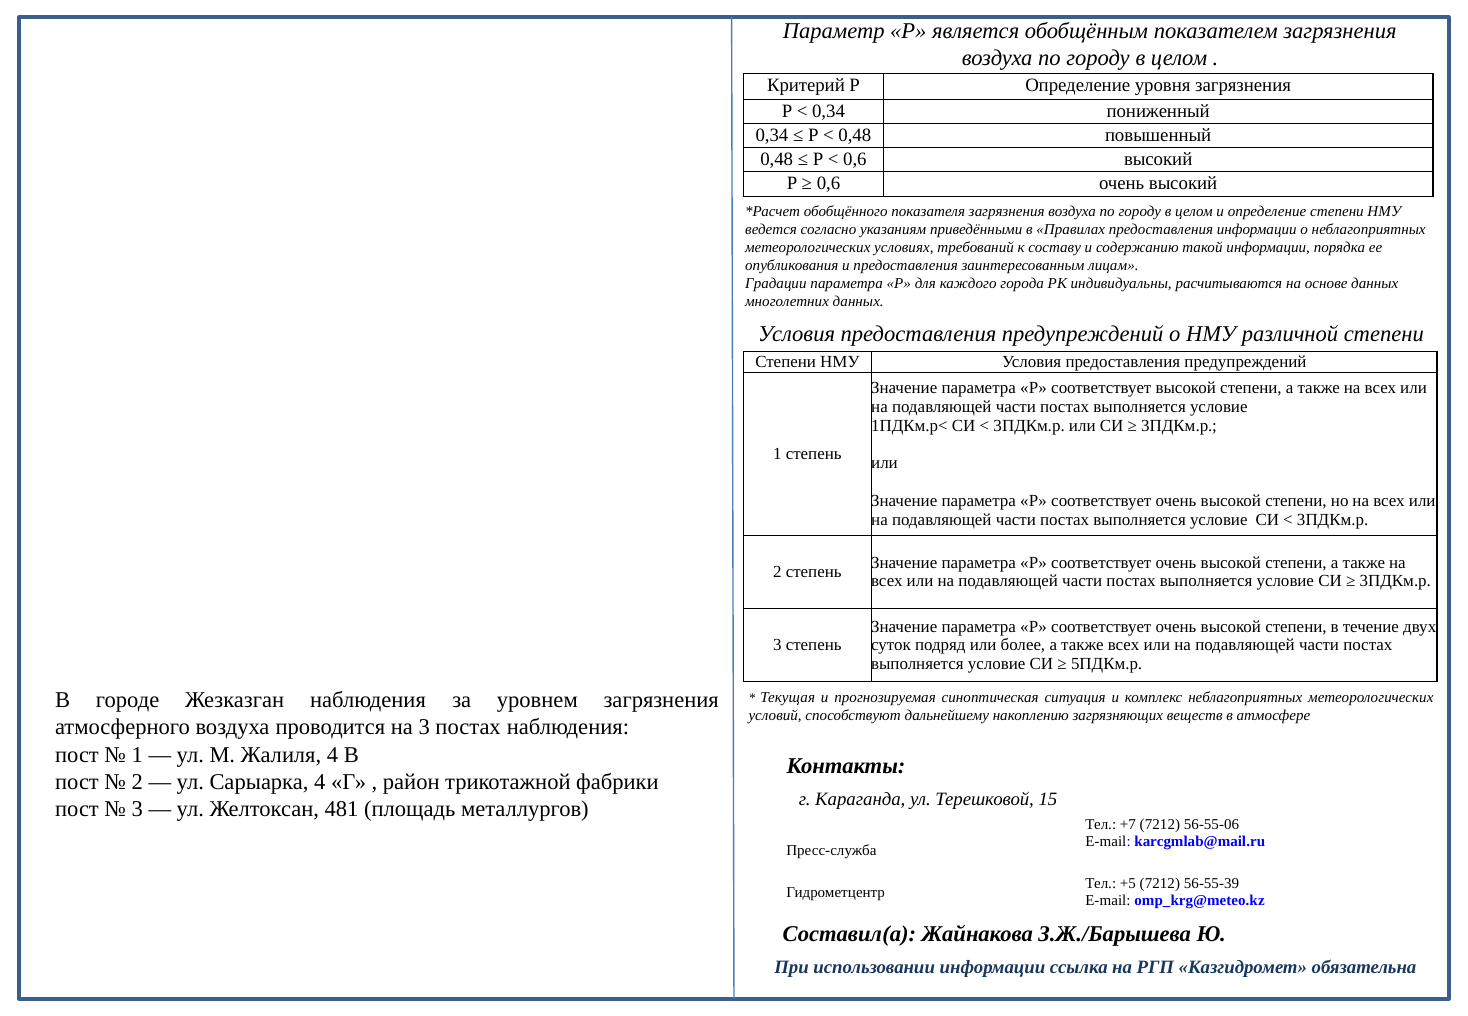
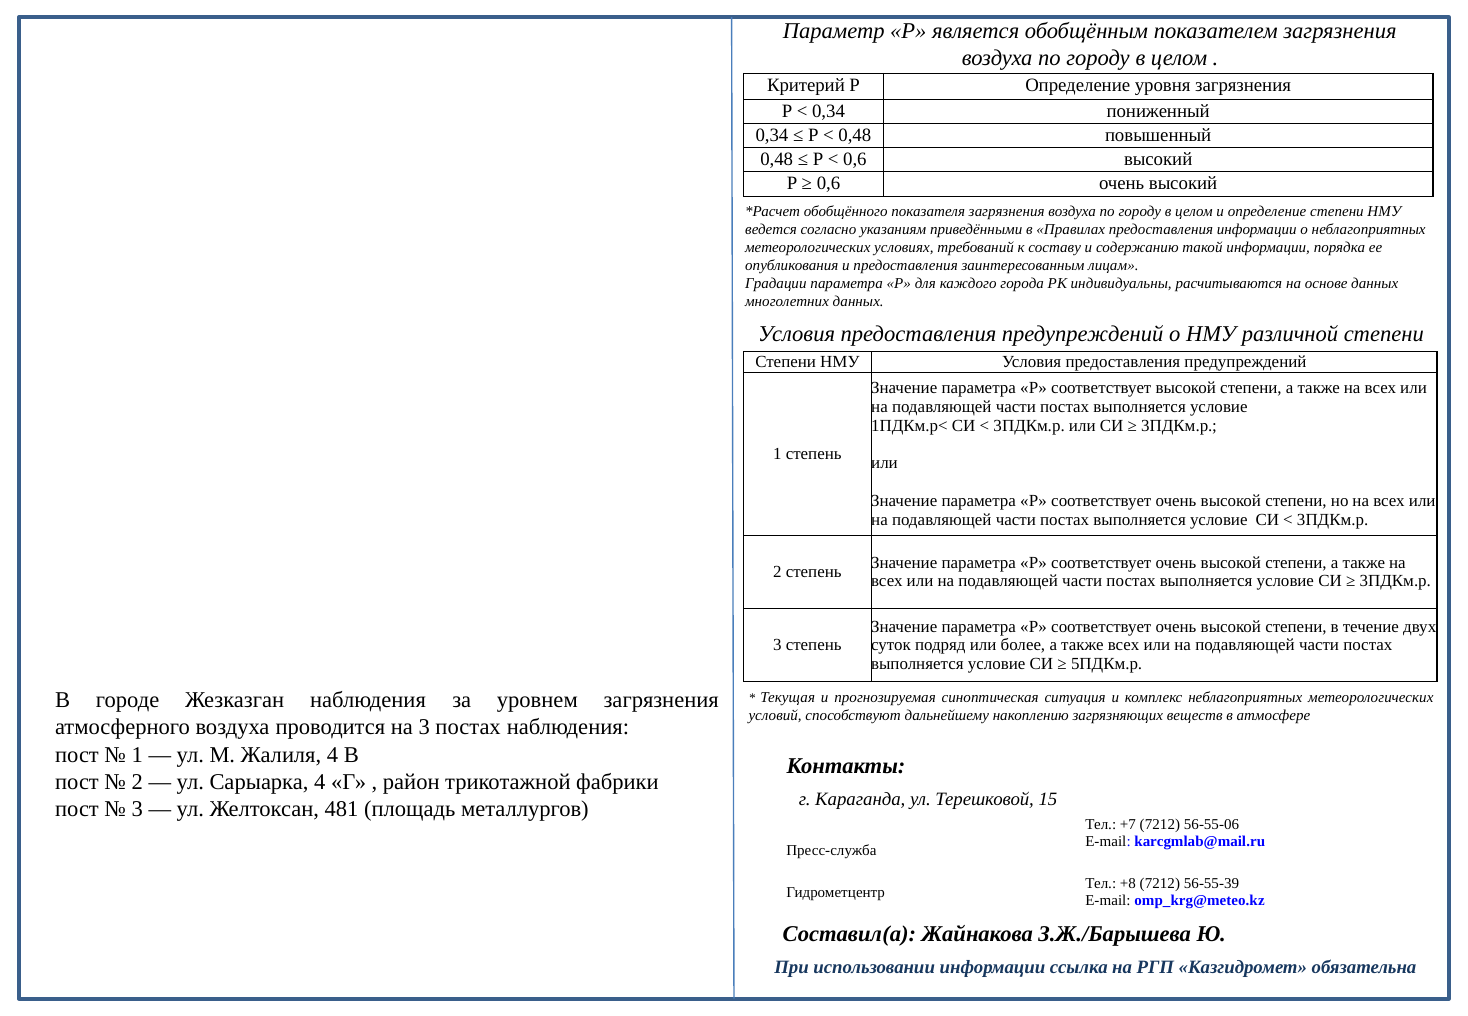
+5: +5 -> +8
